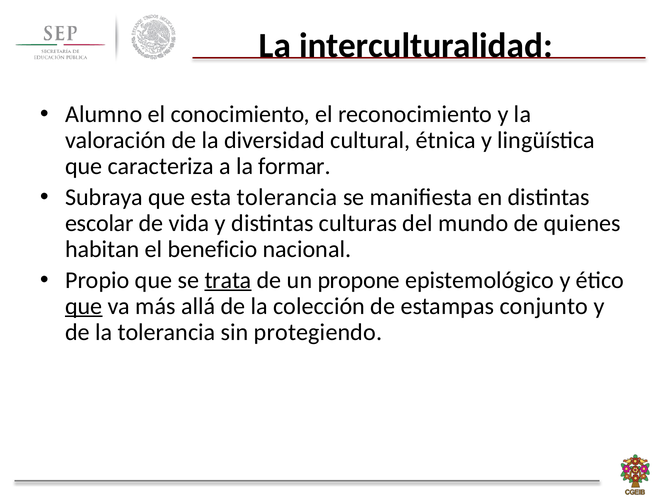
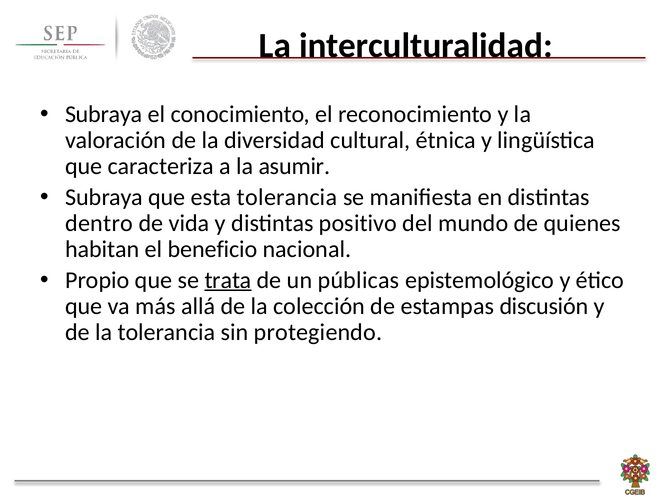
Alumno at (104, 114): Alumno -> Subraya
formar: formar -> asumir
escolar: escolar -> dentro
culturas: culturas -> positivo
propone: propone -> públicas
que at (84, 306) underline: present -> none
conjunto: conjunto -> discusión
